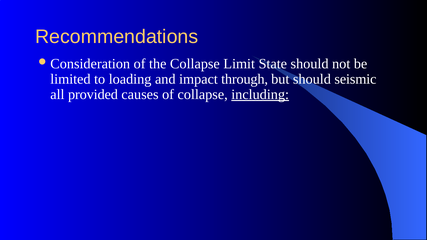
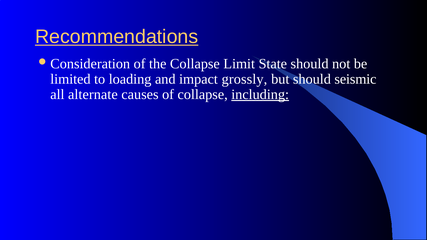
Recommendations underline: none -> present
through: through -> grossly
provided: provided -> alternate
